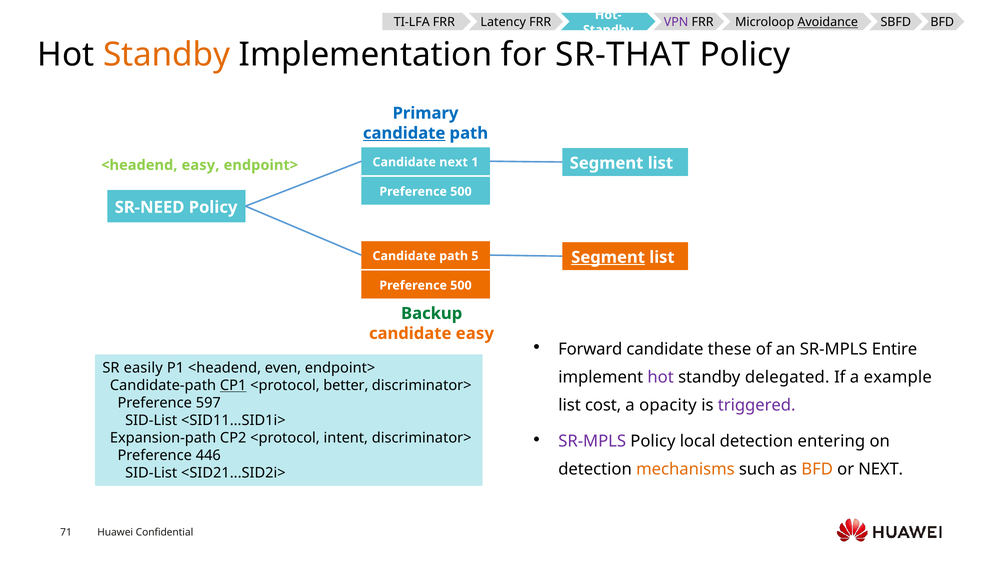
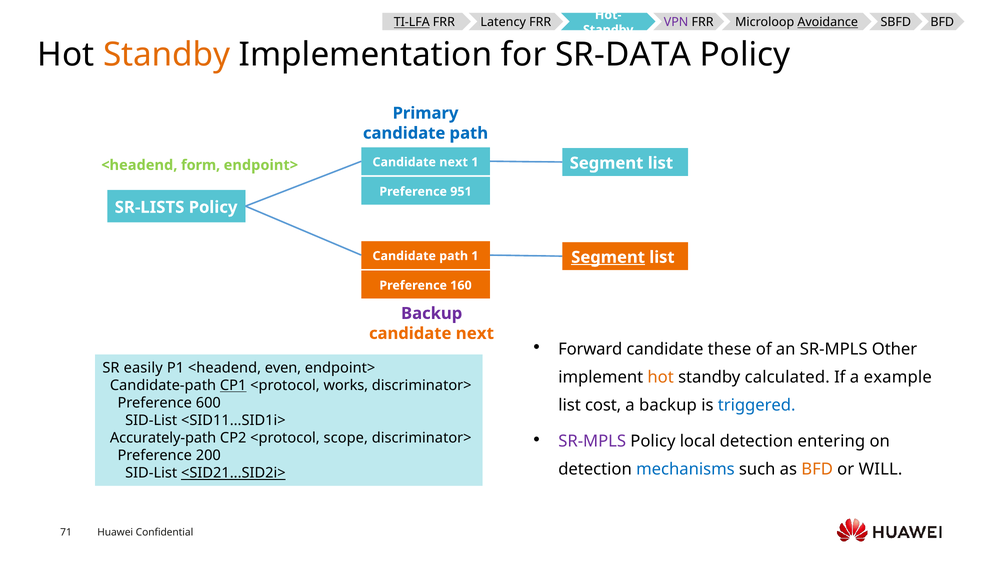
TI-LFA underline: none -> present
SR-THAT: SR-THAT -> SR-DATA
candidate at (404, 133) underline: present -> none
<headend easy: easy -> form
500 at (461, 192): 500 -> 951
SR-NEED: SR-NEED -> SR-LISTS
path 5: 5 -> 1
500 at (461, 285): 500 -> 160
Backup at (432, 313) colour: green -> purple
easy at (475, 333): easy -> next
Entire: Entire -> Other
hot at (661, 377) colour: purple -> orange
delegated: delegated -> calculated
better: better -> works
597: 597 -> 600
a opacity: opacity -> backup
triggered colour: purple -> blue
Expansion-path: Expansion-path -> Accurately-path
intent: intent -> scope
446: 446 -> 200
mechanisms colour: orange -> blue
or NEXT: NEXT -> WILL
<SID21...SID2i> underline: none -> present
